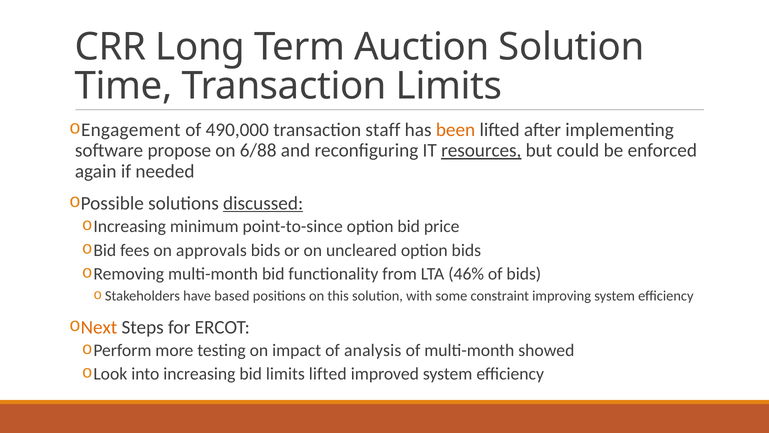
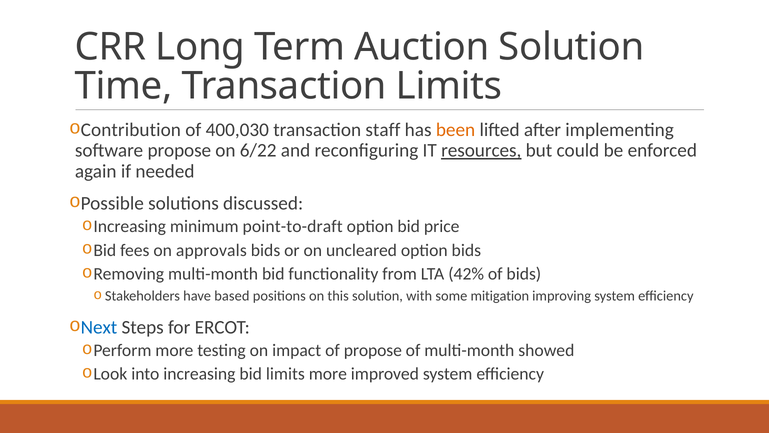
Engagement: Engagement -> Contribution
490,000: 490,000 -> 400,030
6/88: 6/88 -> 6/22
discussed underline: present -> none
point-to-since: point-to-since -> point-to-draft
46%: 46% -> 42%
constraint: constraint -> mitigation
Next colour: orange -> blue
of analysis: analysis -> propose
limits lifted: lifted -> more
